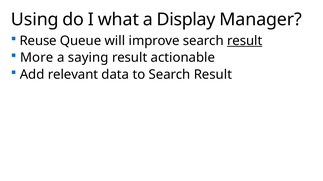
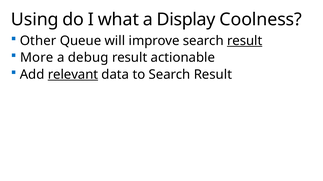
Manager: Manager -> Coolness
Reuse: Reuse -> Other
saying: saying -> debug
relevant underline: none -> present
